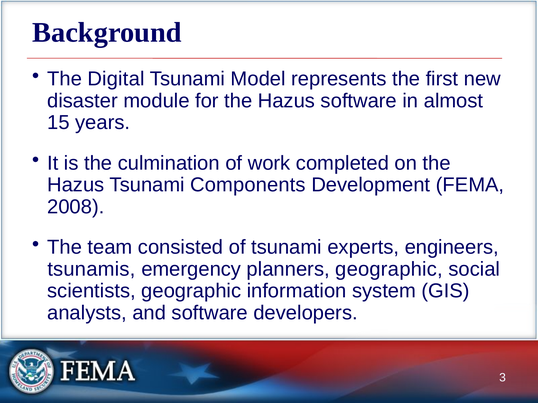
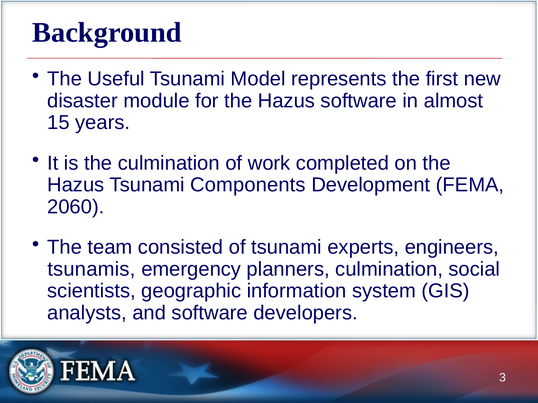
Digital: Digital -> Useful
2008: 2008 -> 2060
planners geographic: geographic -> culmination
